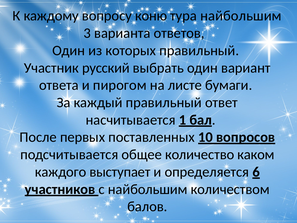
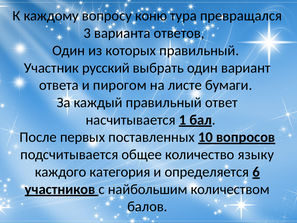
тура найбольшим: найбольшим -> превращался
каком: каком -> языку
выступает: выступает -> категория
